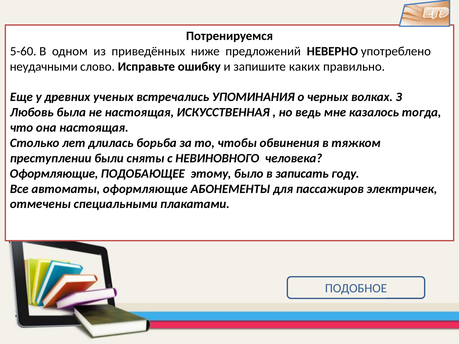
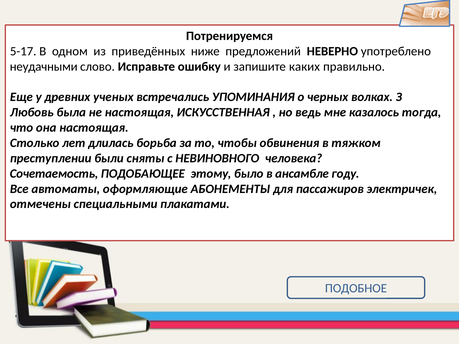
5-60: 5-60 -> 5-17
Оформляющие at (54, 174): Оформляющие -> Сочетаемость
записать: записать -> ансамбле
